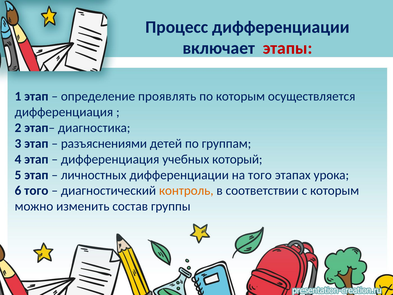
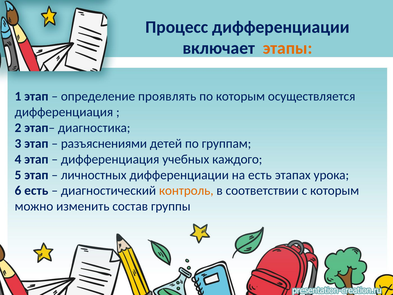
этапы colour: red -> orange
который: который -> каждого
на того: того -> есть
6 того: того -> есть
